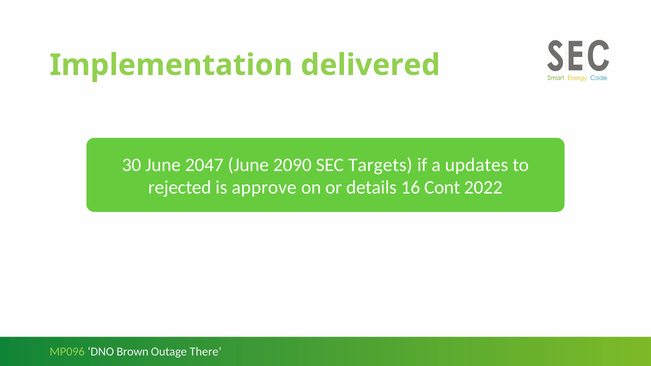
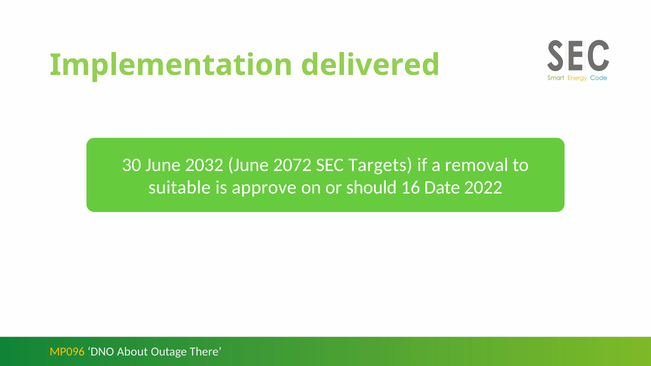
2047: 2047 -> 2032
2090: 2090 -> 2072
updates: updates -> removal
rejected: rejected -> suitable
details: details -> should
Cont: Cont -> Date
MP096 colour: light green -> yellow
Brown: Brown -> About
